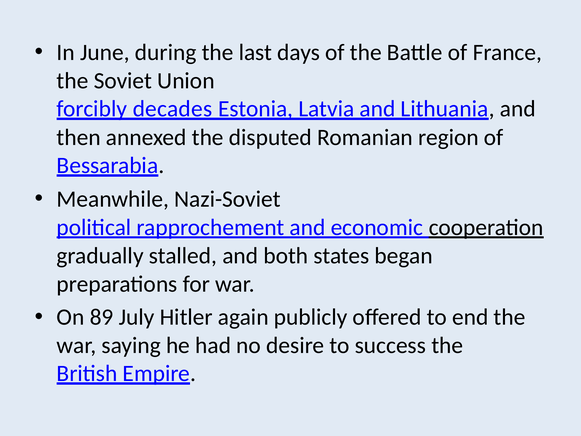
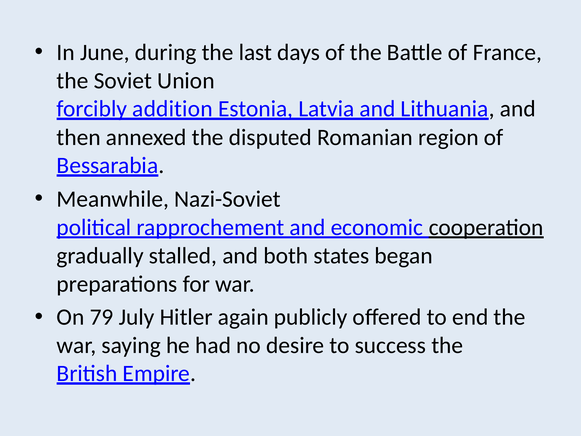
decades: decades -> addition
89: 89 -> 79
